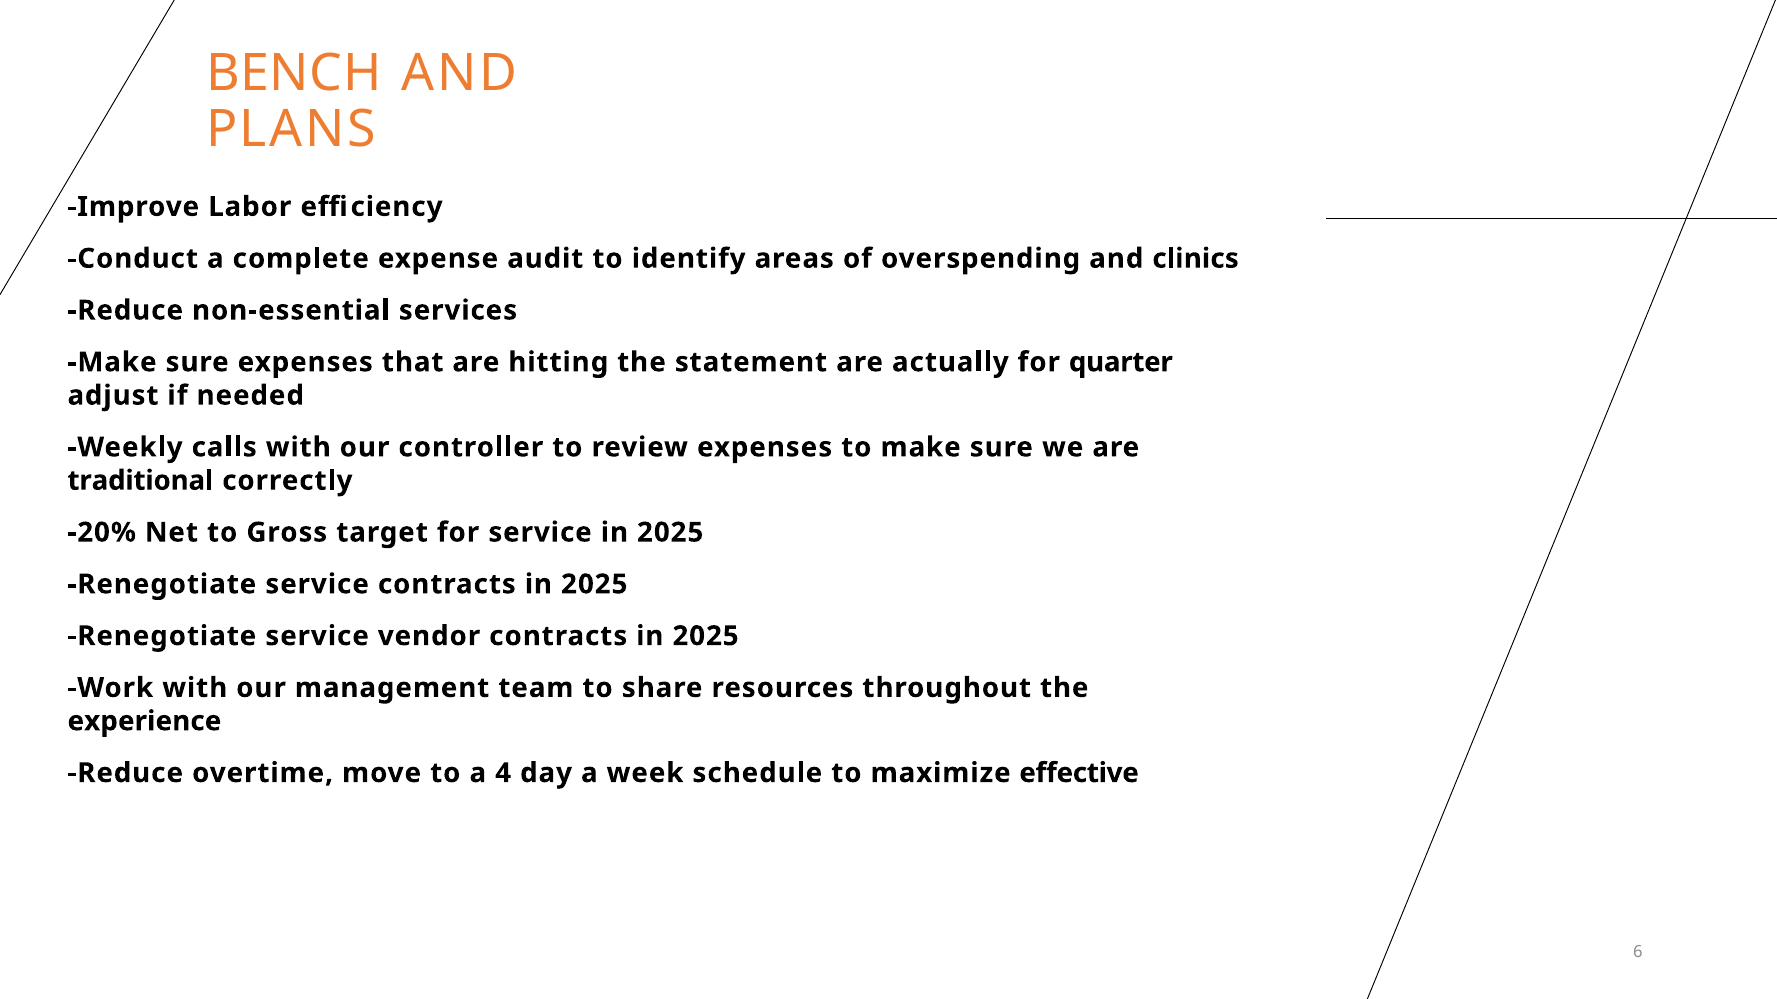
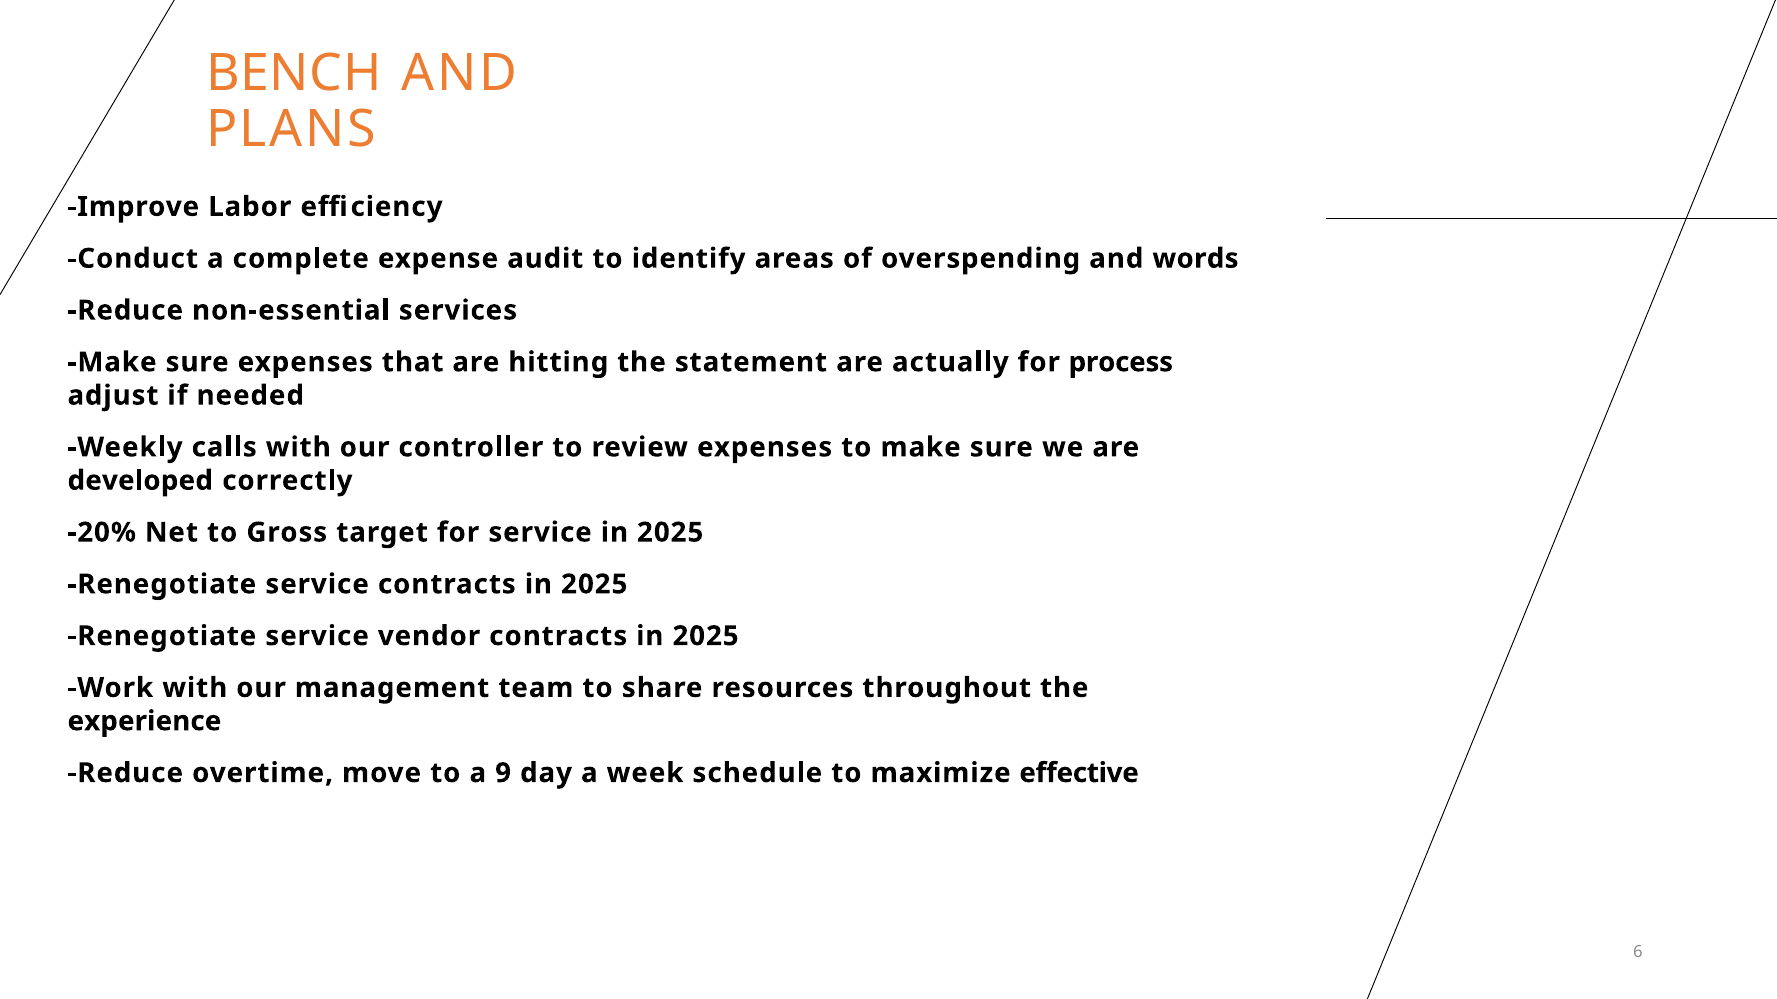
clinics: clinics -> words
quarter: quarter -> process
traditional: traditional -> developed
4: 4 -> 9
